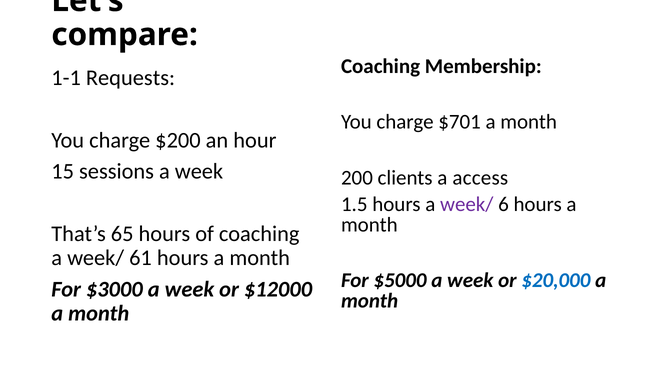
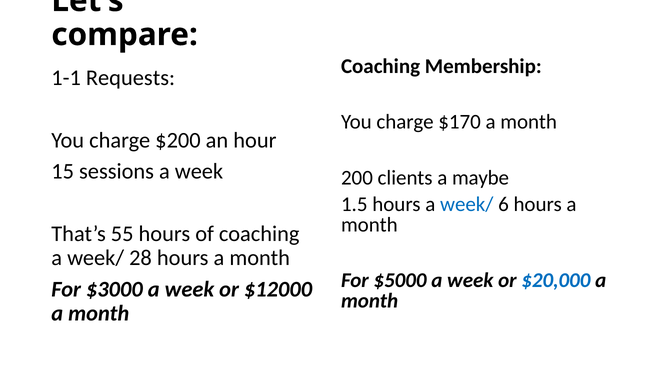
$701: $701 -> $170
access: access -> maybe
week/ at (467, 204) colour: purple -> blue
65: 65 -> 55
61: 61 -> 28
